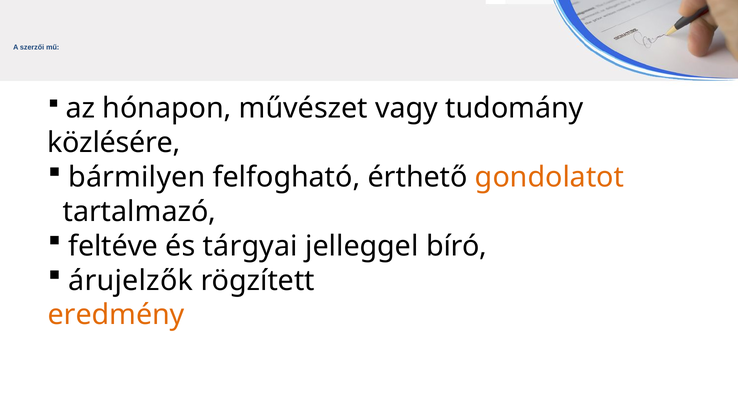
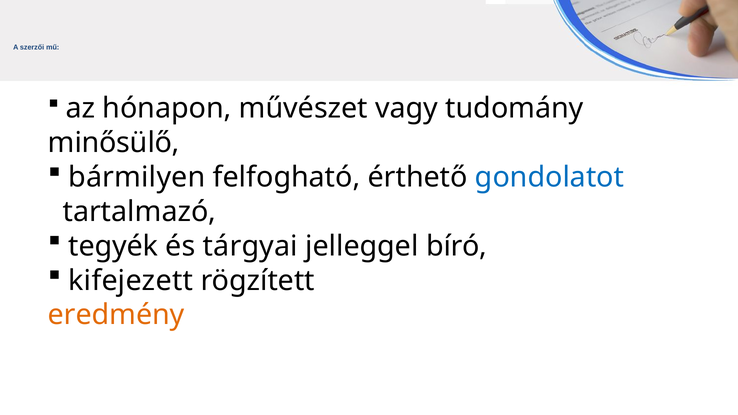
közlésére: közlésére -> minősülő
gondolatot colour: orange -> blue
feltéve: feltéve -> tegyék
árujelzők: árujelzők -> kifejezett
